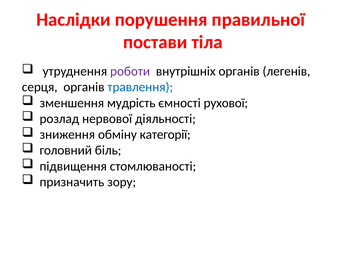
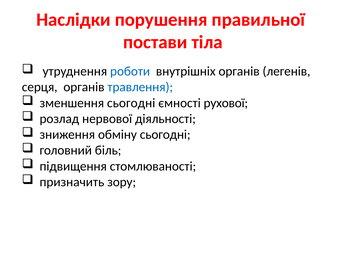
роботи colour: purple -> blue
зменшення мудрість: мудрість -> сьогодні
обміну категорії: категорії -> сьогодні
